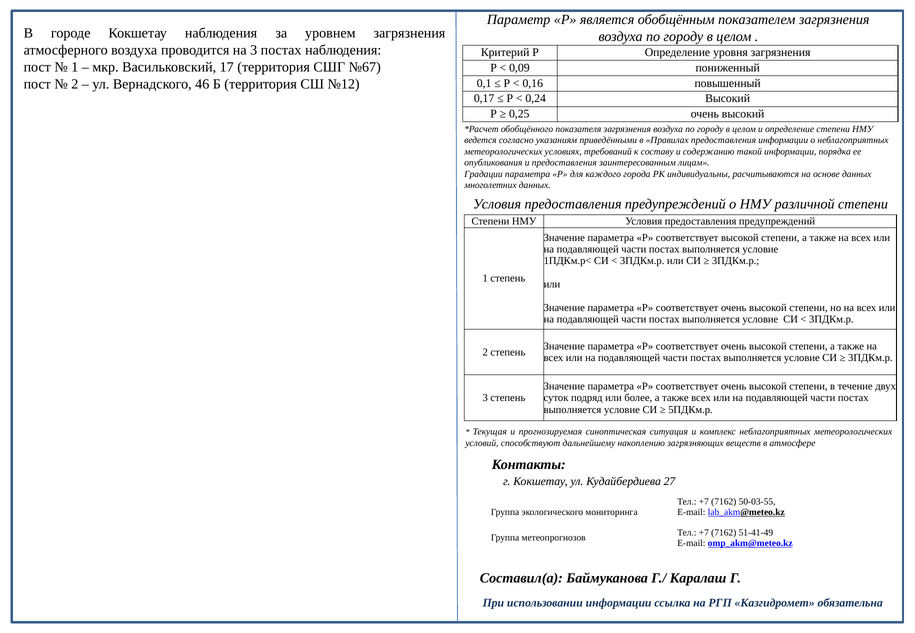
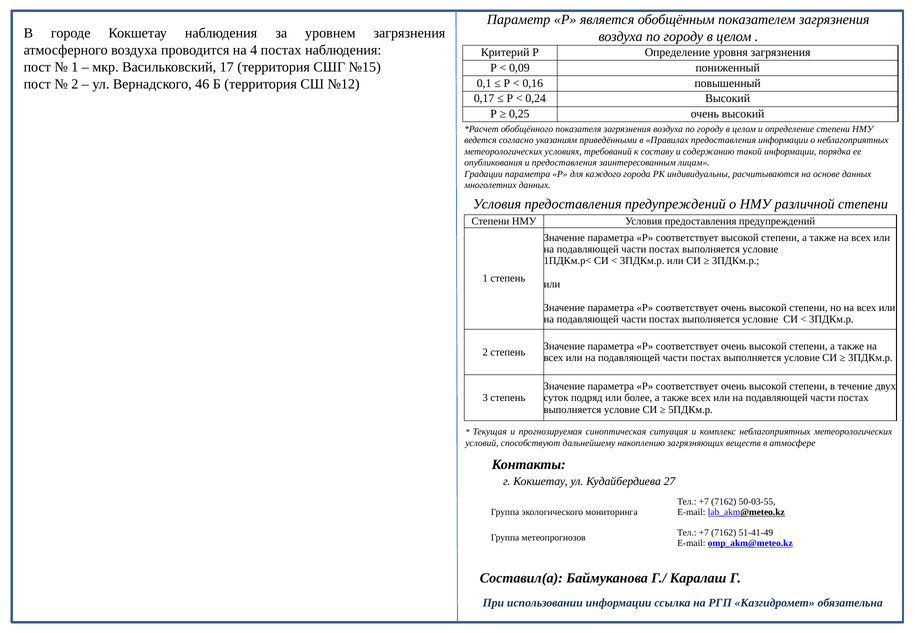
на 3: 3 -> 4
№67: №67 -> №15
